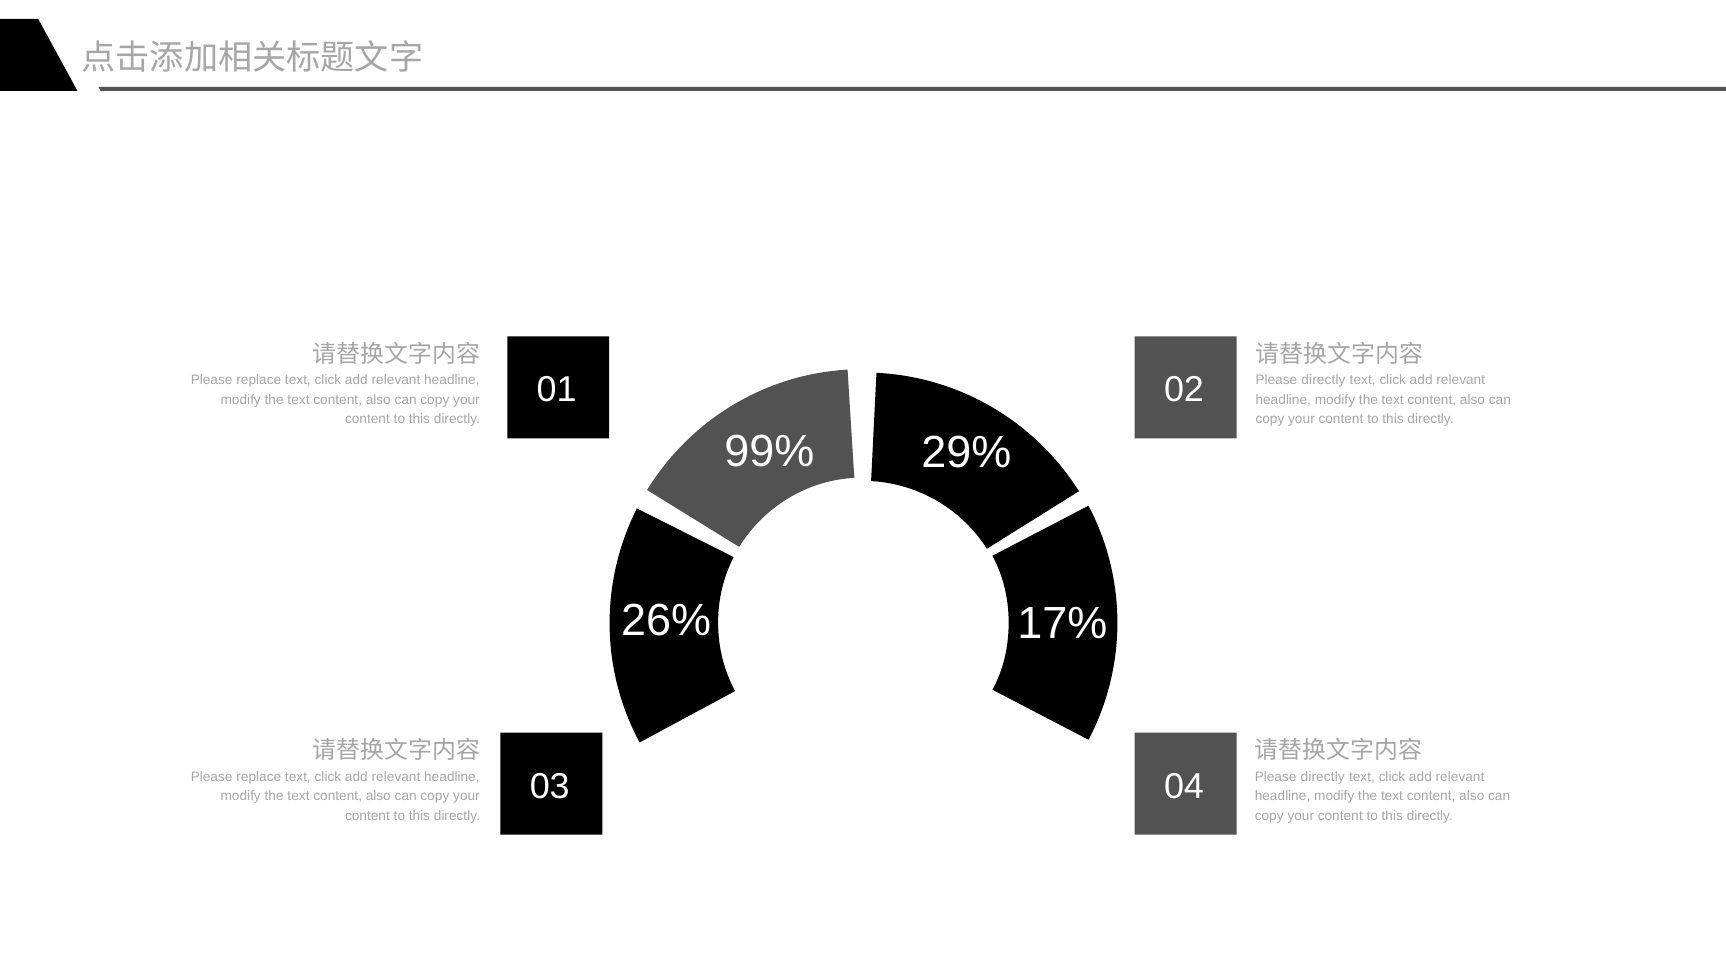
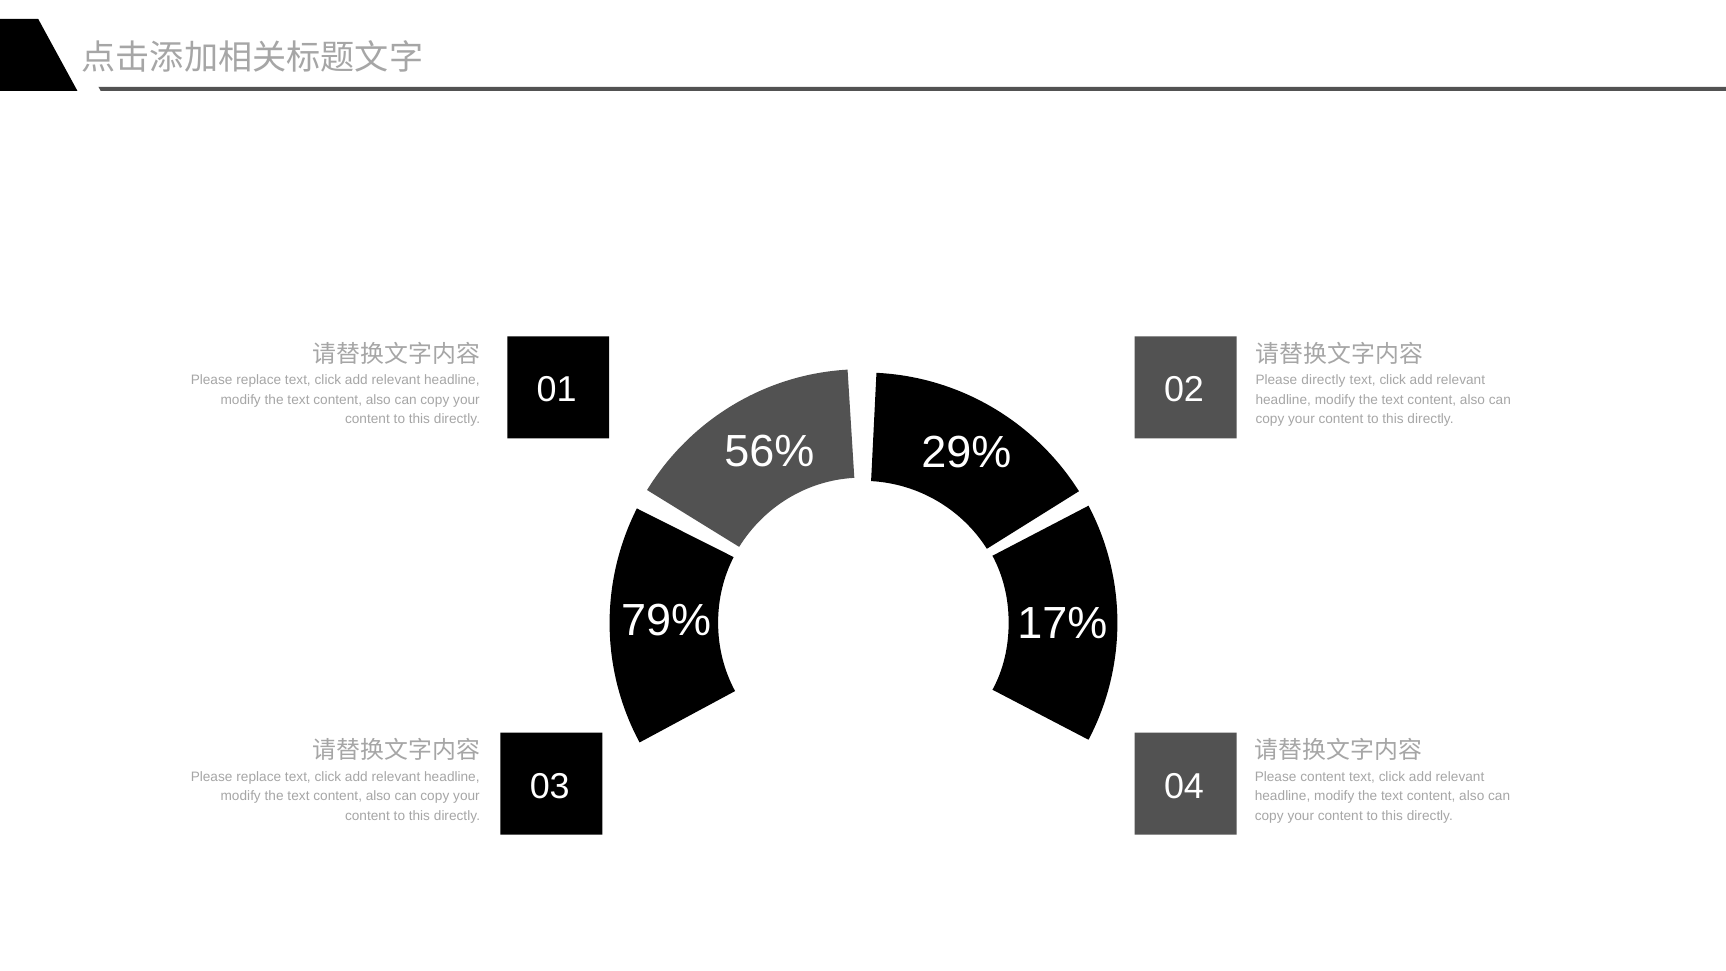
99%: 99% -> 56%
26%: 26% -> 79%
directly at (1323, 776): directly -> content
